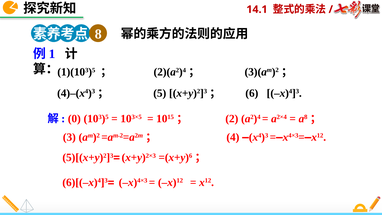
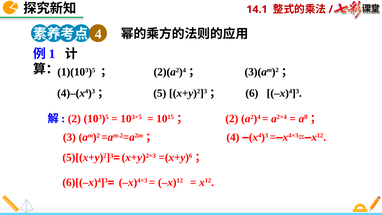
8 at (98, 34): 8 -> 4
0 at (74, 119): 0 -> 2
